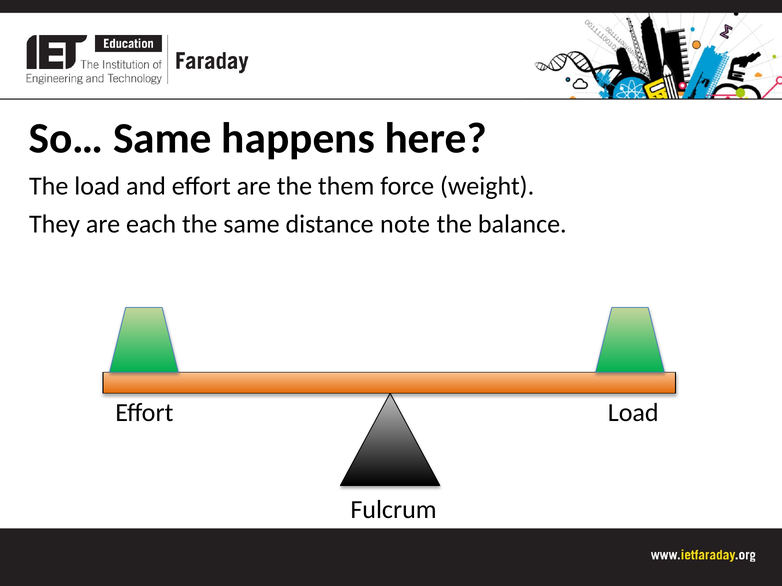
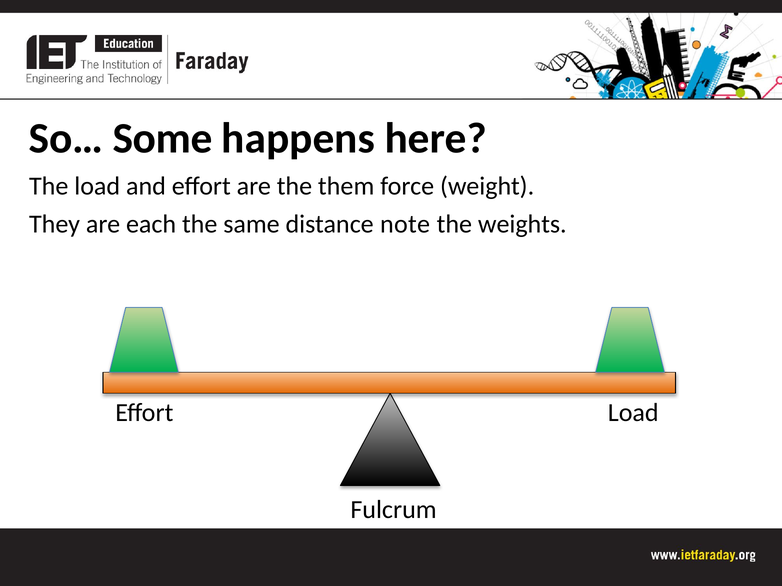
So… Same: Same -> Some
balance: balance -> weights
